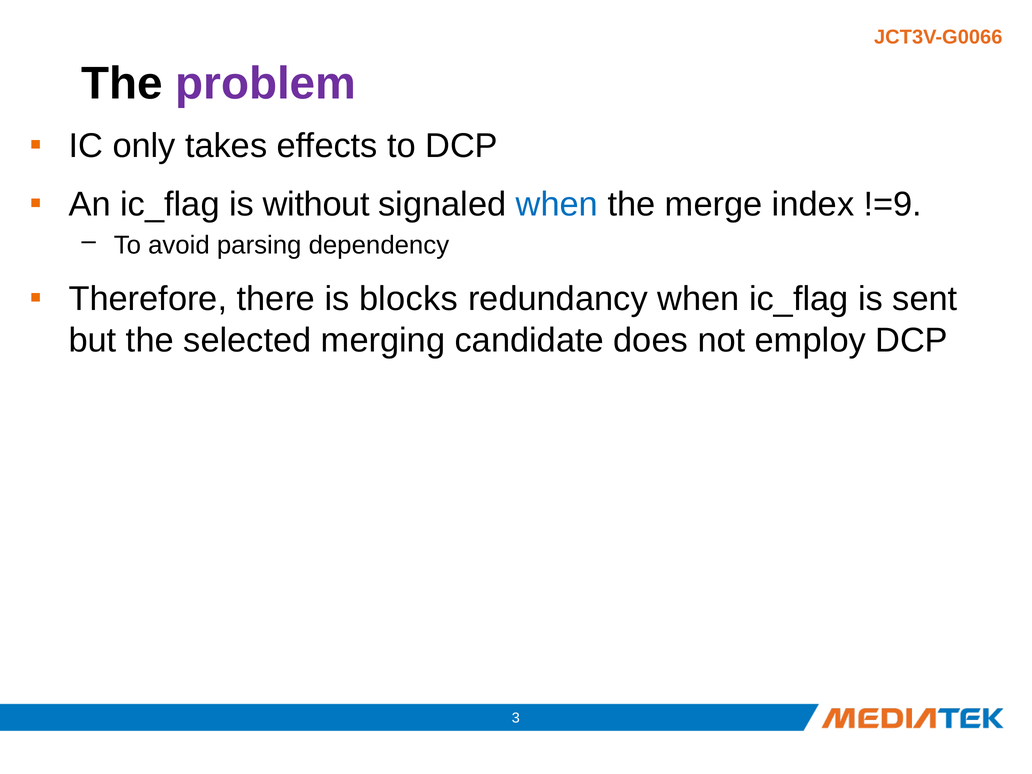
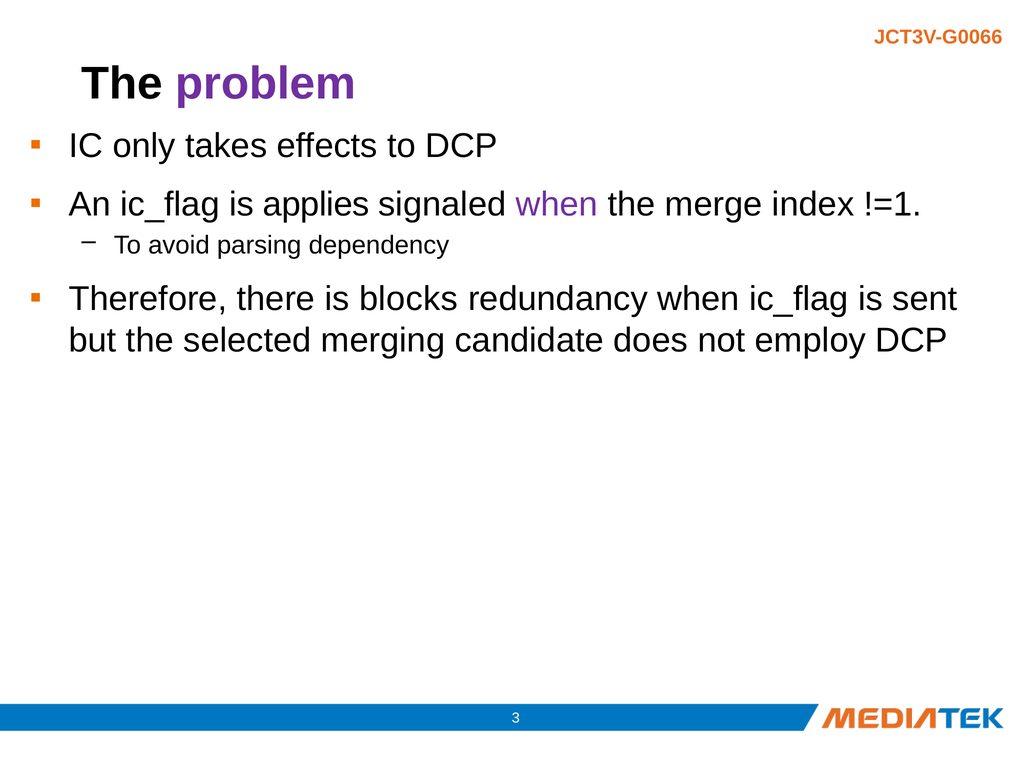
without: without -> applies
when at (557, 204) colour: blue -> purple
!=9: !=9 -> !=1
